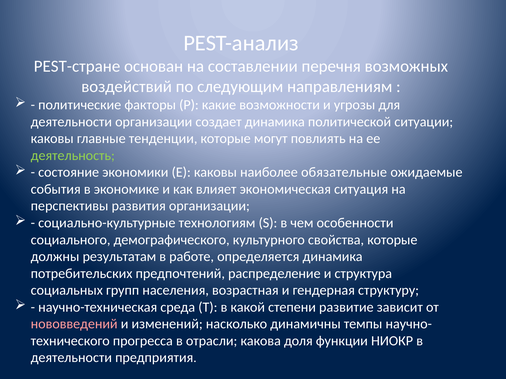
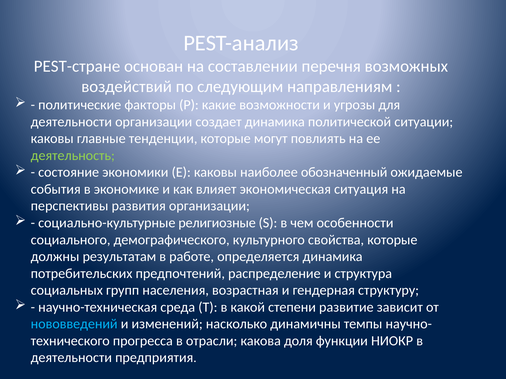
обязательные: обязательные -> обозначенный
технологиям: технологиям -> религиозные
нововведений colour: pink -> light blue
